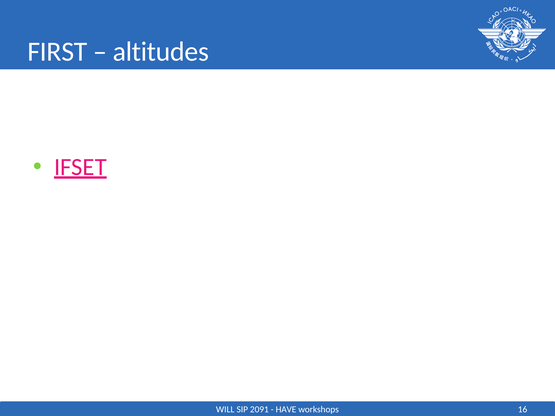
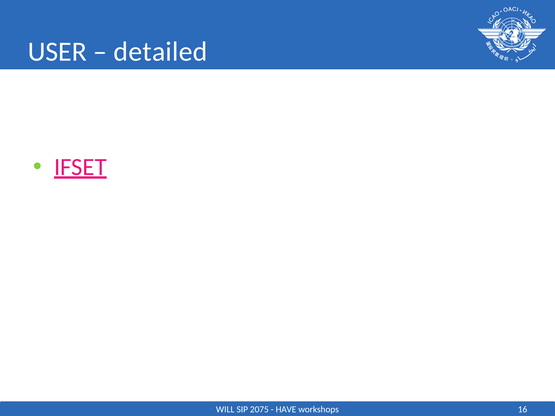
FIRST: FIRST -> USER
altitudes: altitudes -> detailed
2091: 2091 -> 2075
